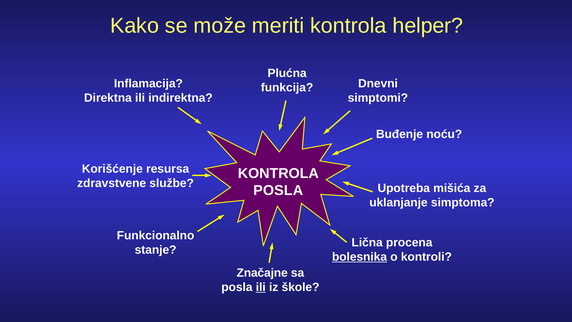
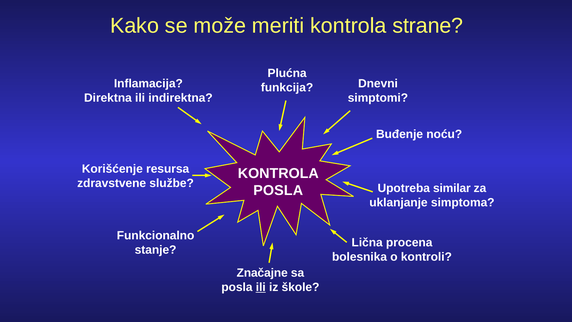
helper: helper -> strane
mišića: mišića -> similar
bolesnika underline: present -> none
